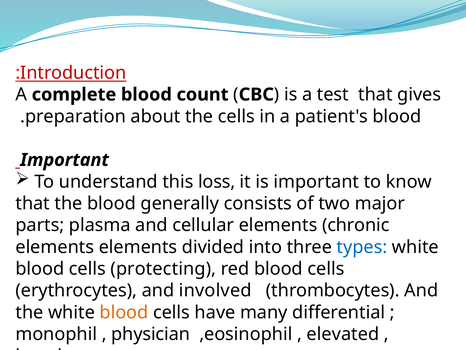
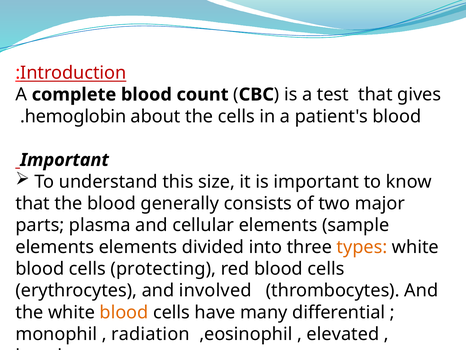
preparation: preparation -> hemoglobin
loss: loss -> size
chronic: chronic -> sample
types colour: blue -> orange
physician: physician -> radiation
